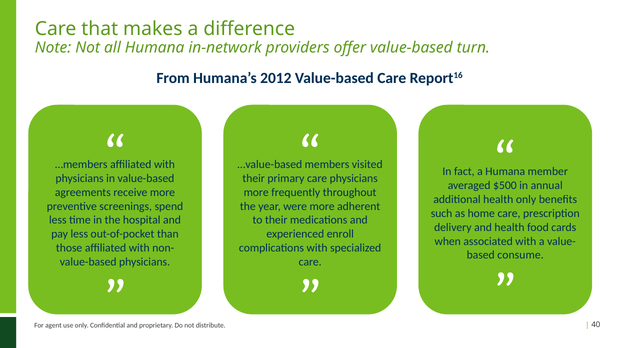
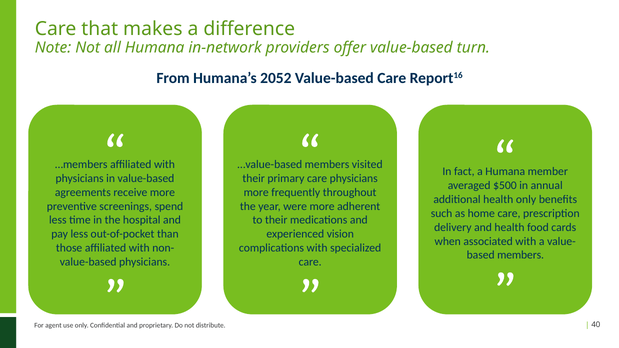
2012: 2012 -> 2052
enroll: enroll -> vision
consume at (520, 255): consume -> members
